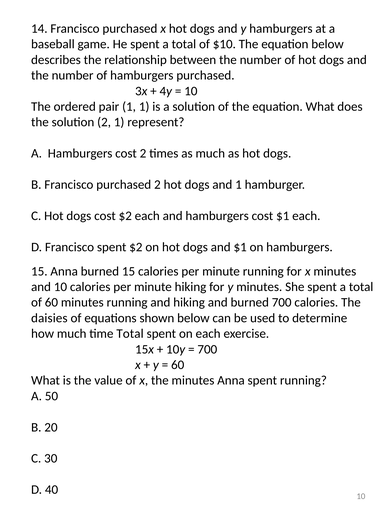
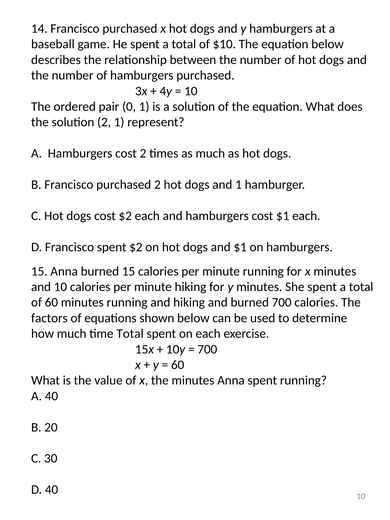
pair 1: 1 -> 0
daisies: daisies -> factors
A 50: 50 -> 40
